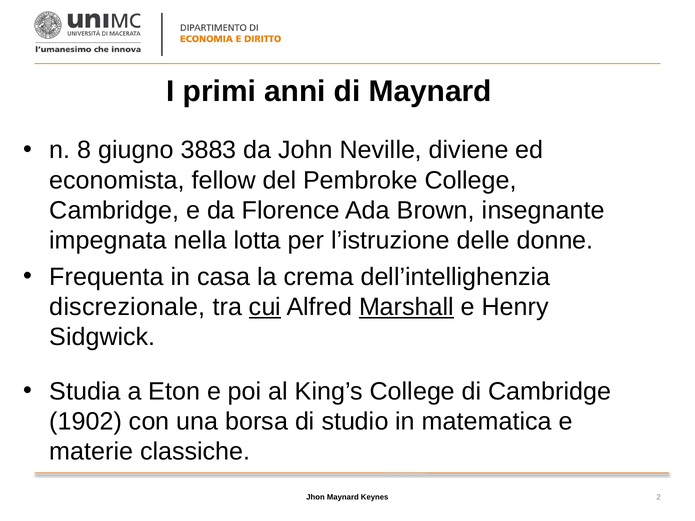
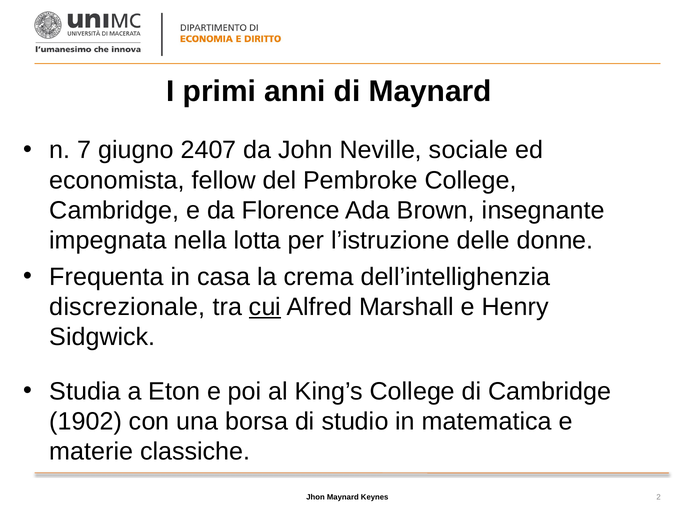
8: 8 -> 7
3883: 3883 -> 2407
diviene: diviene -> sociale
Marshall underline: present -> none
